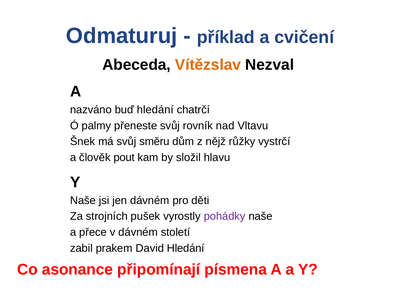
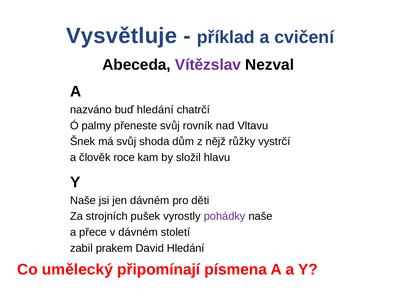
Odmaturuj: Odmaturuj -> Vysvětluje
Vítězslav colour: orange -> purple
směru: směru -> shoda
pout: pout -> roce
asonance: asonance -> umělecký
